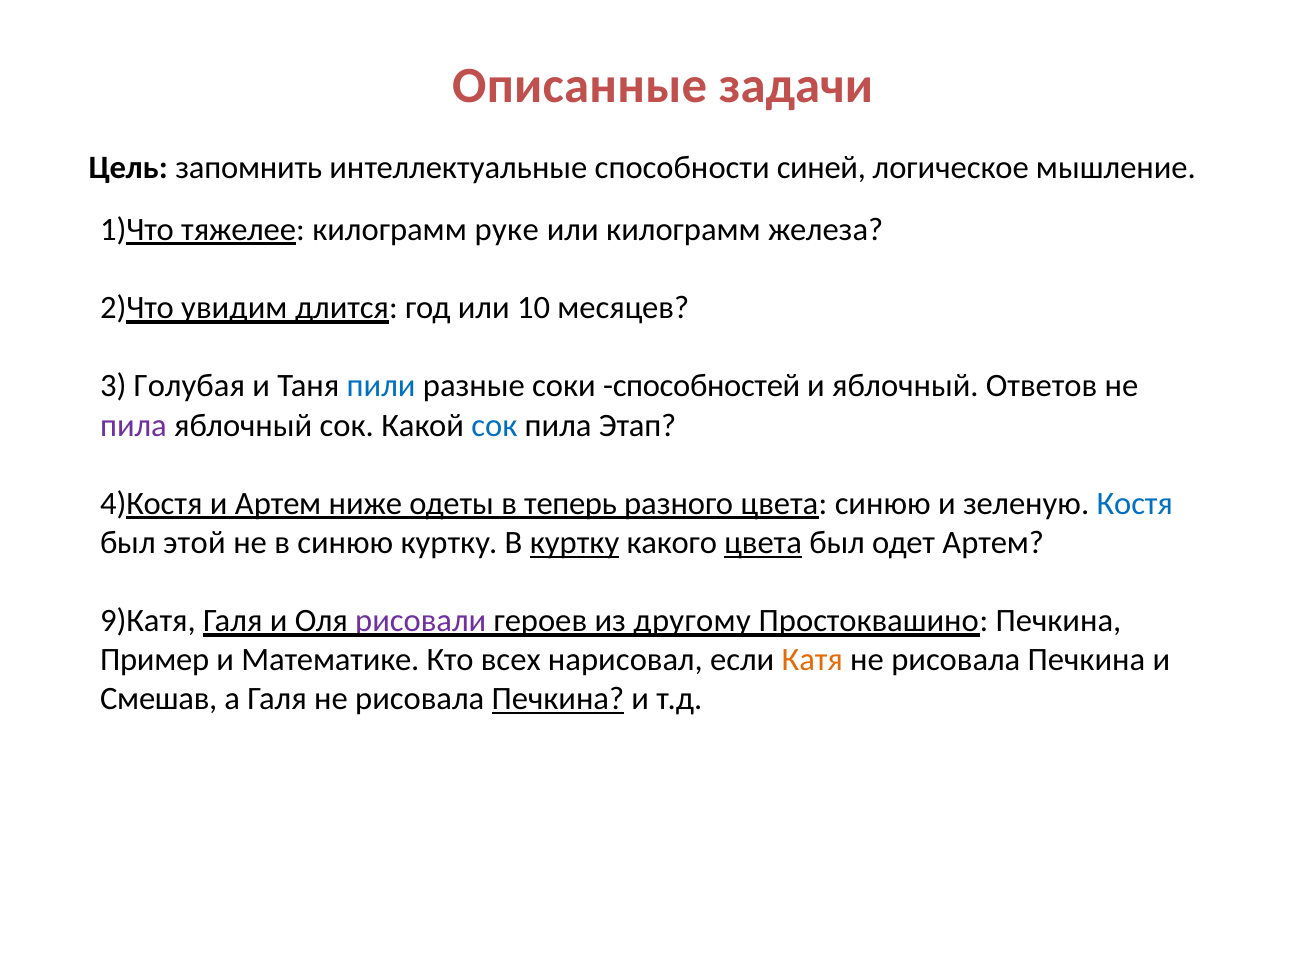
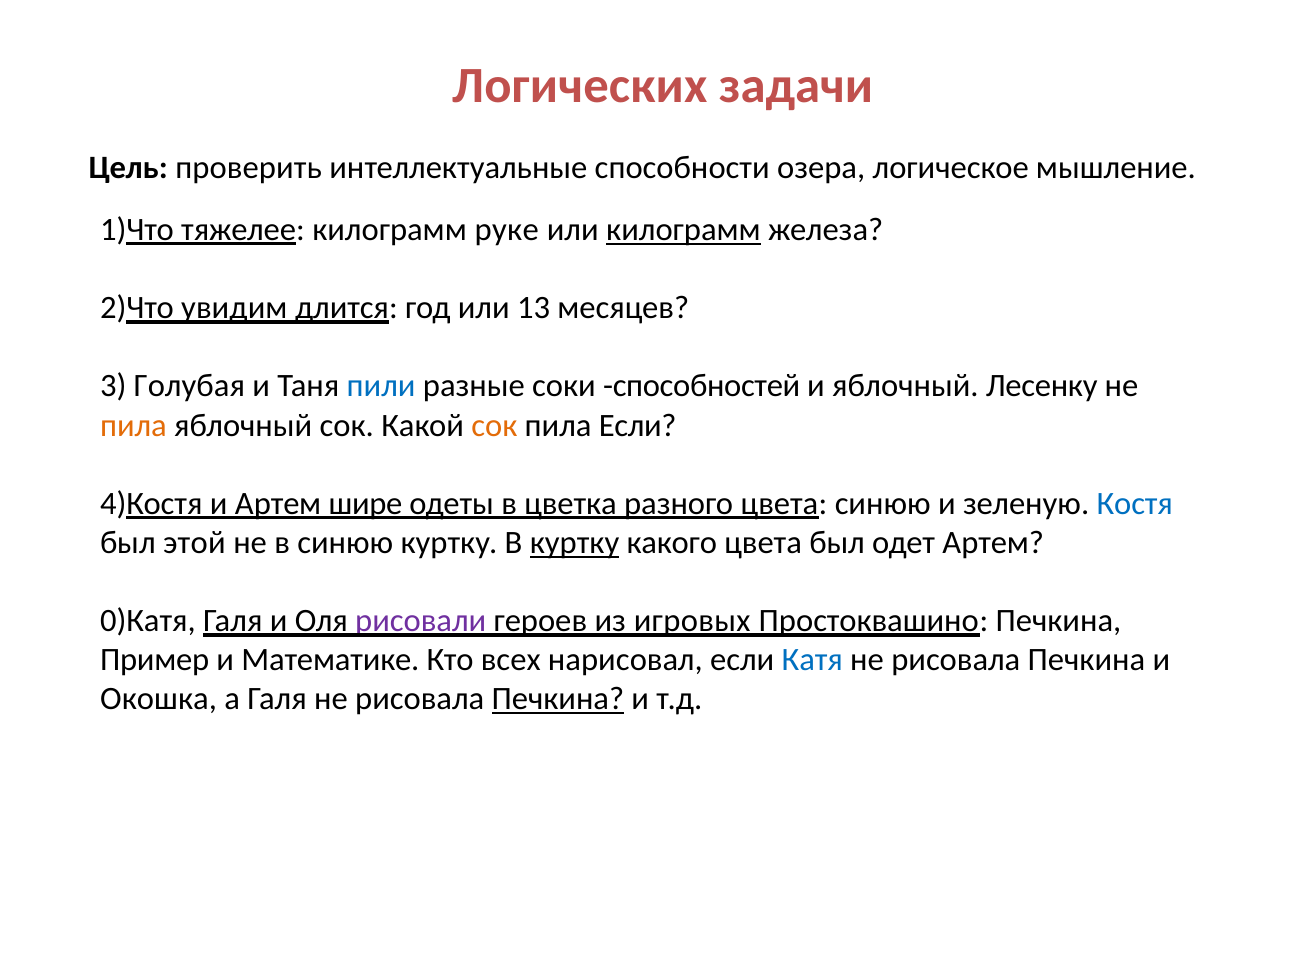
Описанные: Описанные -> Логических
запомнить: запомнить -> проверить
синей: синей -> озера
килограмм at (683, 230) underline: none -> present
10: 10 -> 13
Ответов: Ответов -> Лесенку
пила at (133, 426) colour: purple -> orange
сок at (494, 426) colour: blue -> orange
пила Этап: Этап -> Если
ниже: ниже -> шире
теперь: теперь -> цветка
цвета at (763, 543) underline: present -> none
9)Катя: 9)Катя -> 0)Катя
другому: другому -> игровых
Катя colour: orange -> blue
Смешав: Смешав -> Окошка
